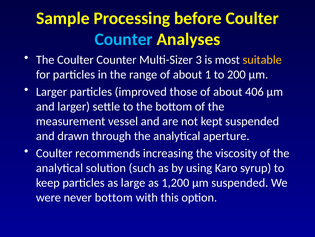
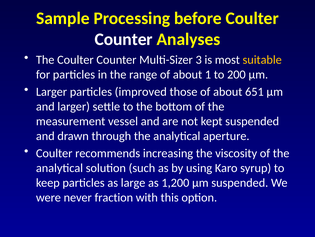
Counter at (124, 39) colour: light blue -> white
406: 406 -> 651
never bottom: bottom -> fraction
